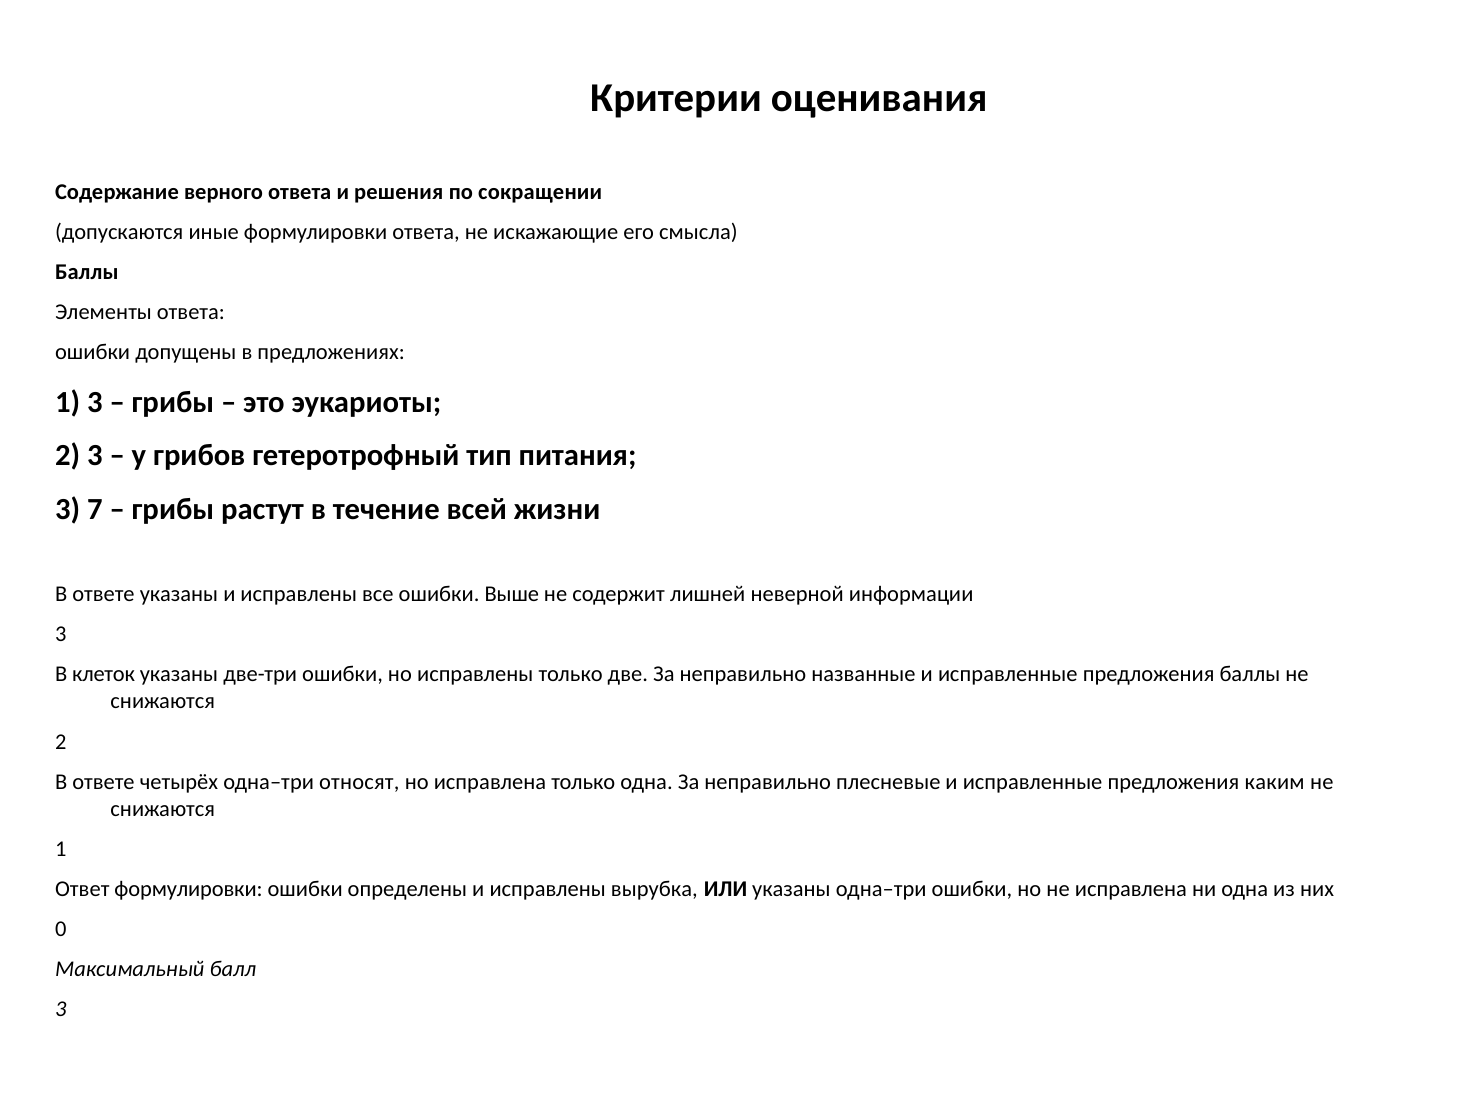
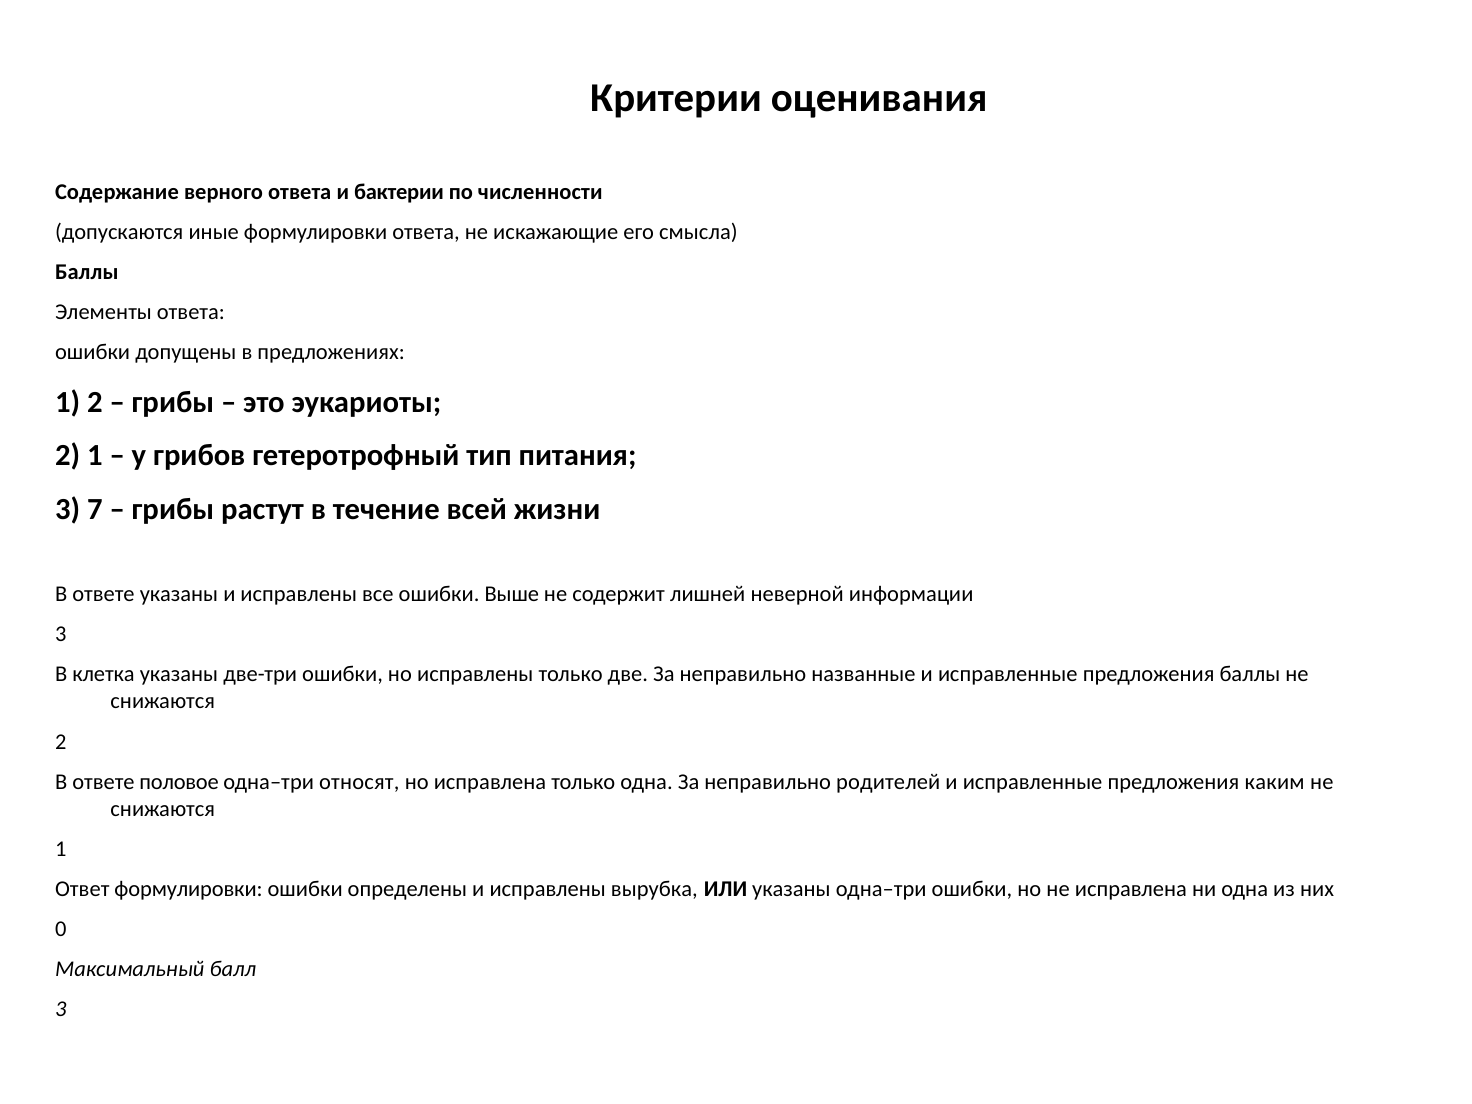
решения: решения -> бактерии
сокращении: сокращении -> численности
1 3: 3 -> 2
2 3: 3 -> 1
клеток: клеток -> клетка
четырёх: четырёх -> половое
плесневые: плесневые -> родителей
